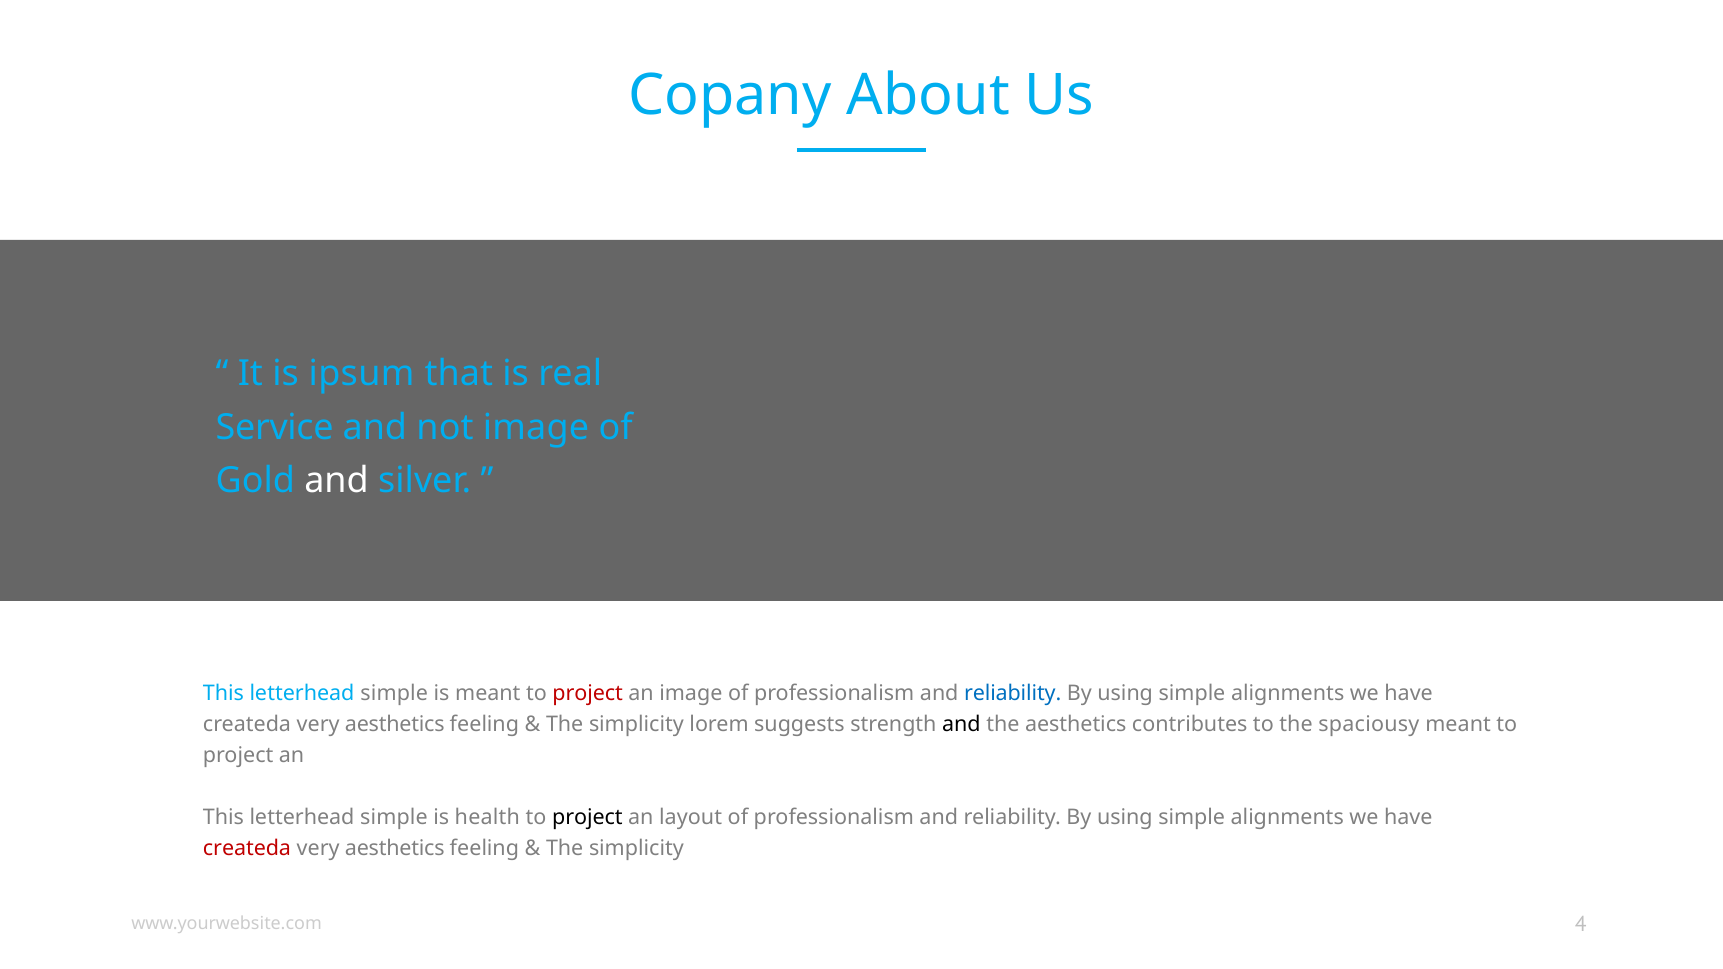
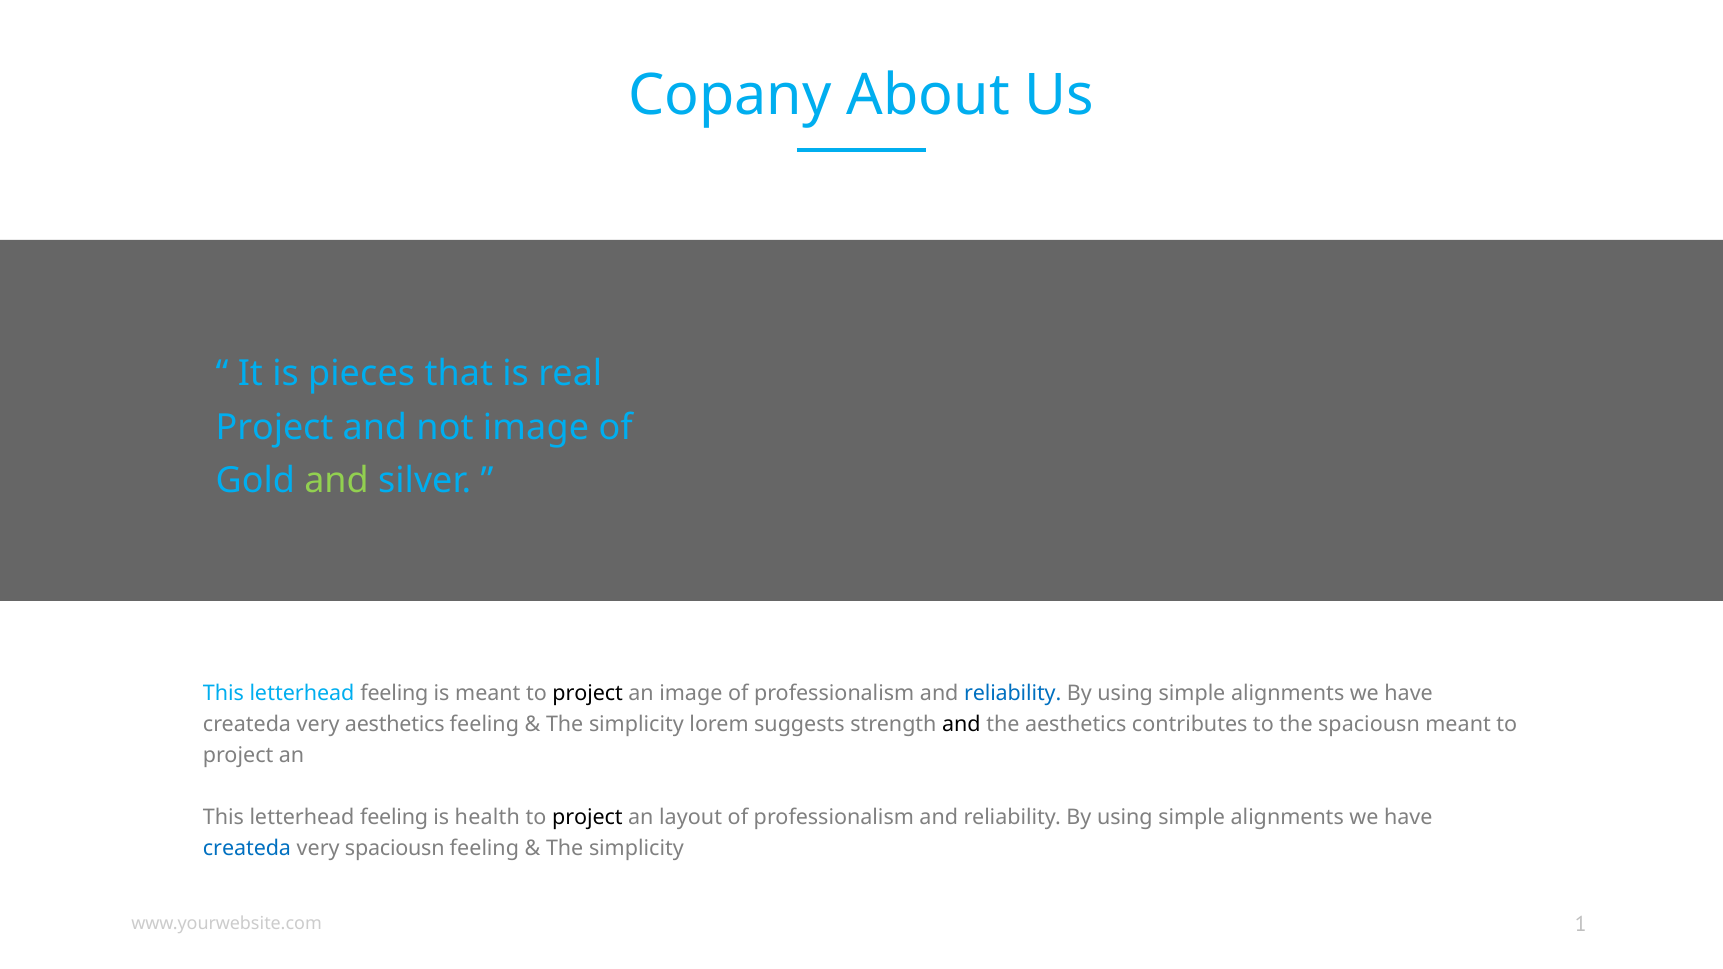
ipsum: ipsum -> pieces
Service at (275, 427): Service -> Project
and at (336, 481) colour: white -> light green
simple at (394, 693): simple -> feeling
project at (588, 693) colour: red -> black
the spaciousy: spaciousy -> spaciousn
simple at (394, 817): simple -> feeling
createda at (247, 848) colour: red -> blue
aesthetics at (395, 848): aesthetics -> spaciousn
4: 4 -> 1
